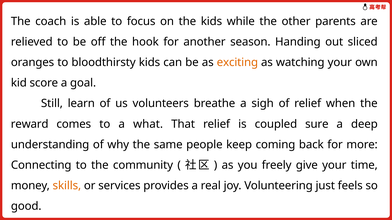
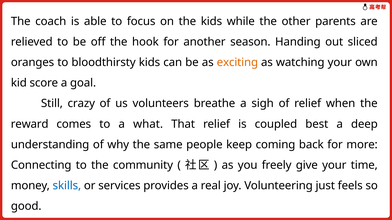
learn: learn -> crazy
sure: sure -> best
skills colour: orange -> blue
